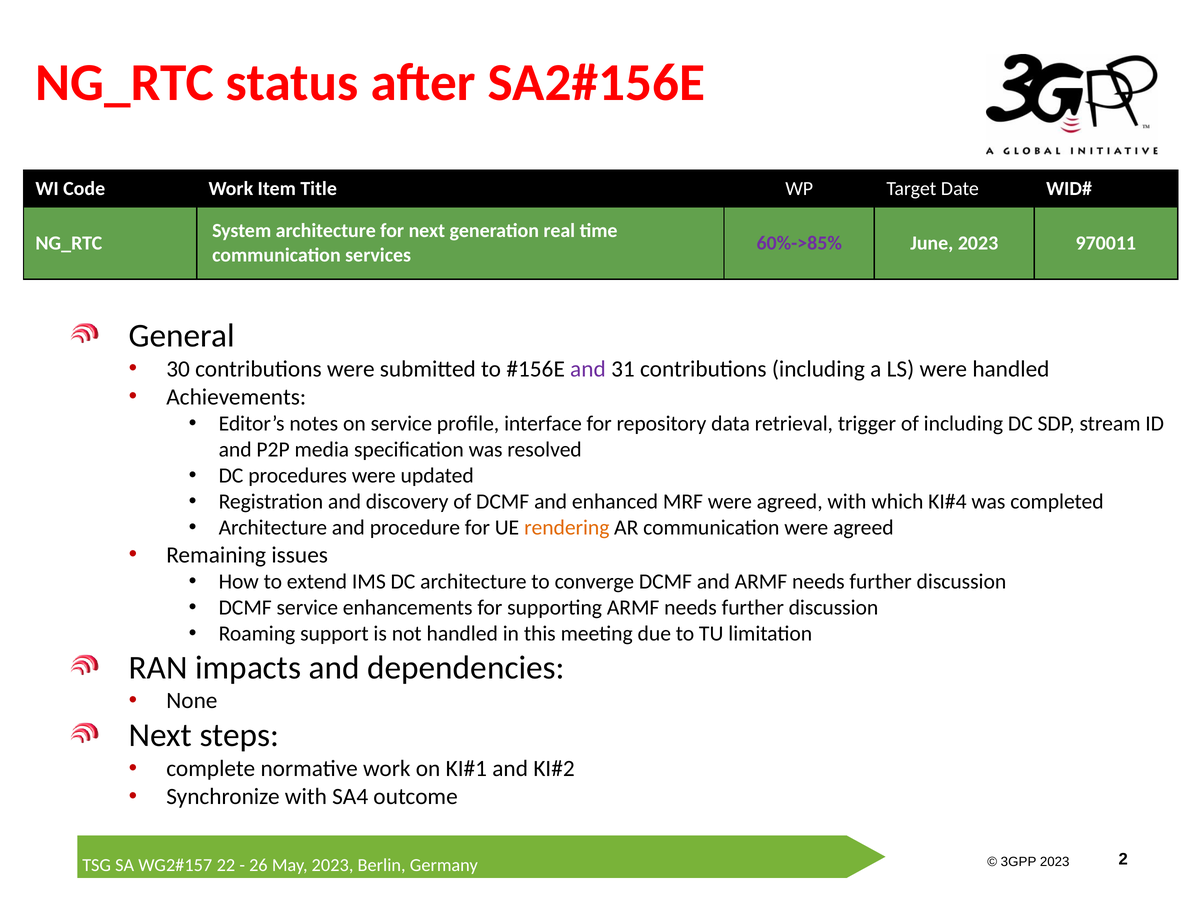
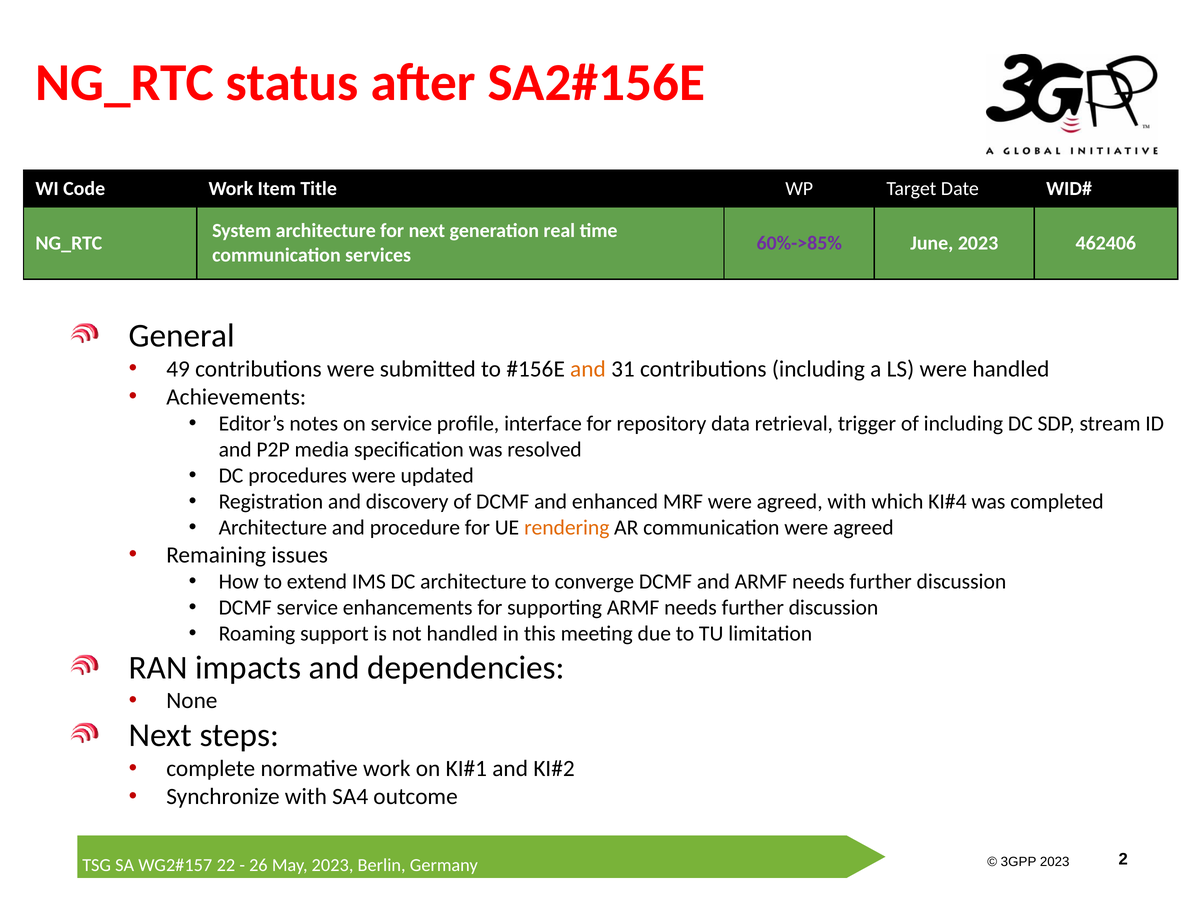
970011: 970011 -> 462406
30: 30 -> 49
and at (588, 369) colour: purple -> orange
